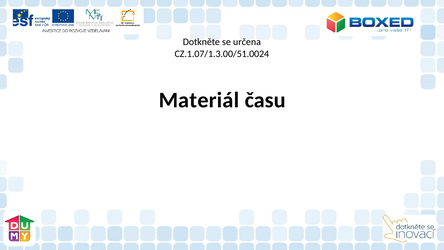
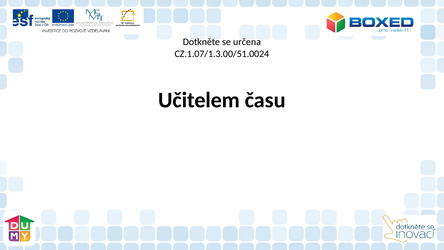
Materiál: Materiál -> Učitelem
